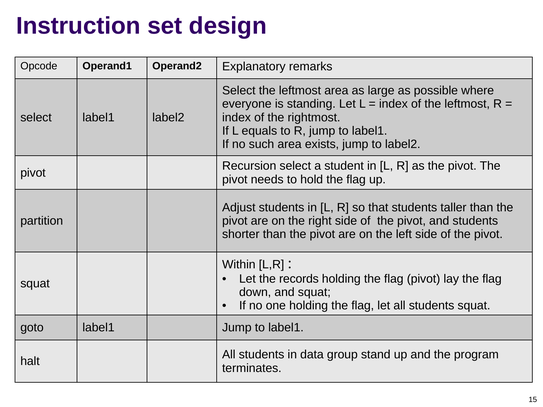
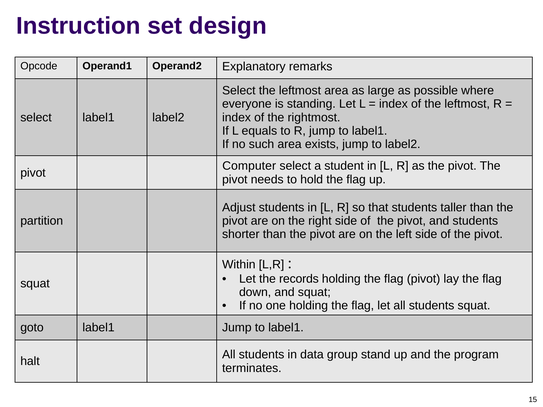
Recursion: Recursion -> Computer
